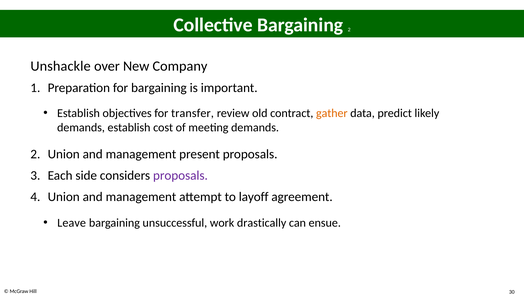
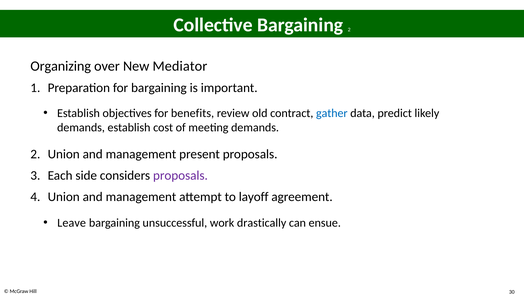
Unshackle: Unshackle -> Organizing
Company: Company -> Mediator
transfer: transfer -> benefits
gather colour: orange -> blue
